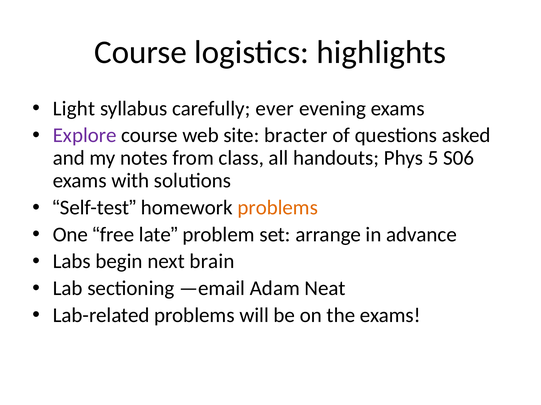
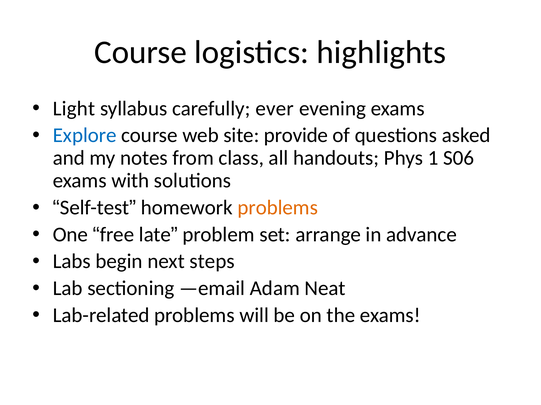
Explore colour: purple -> blue
bracter: bracter -> provide
5: 5 -> 1
brain: brain -> steps
